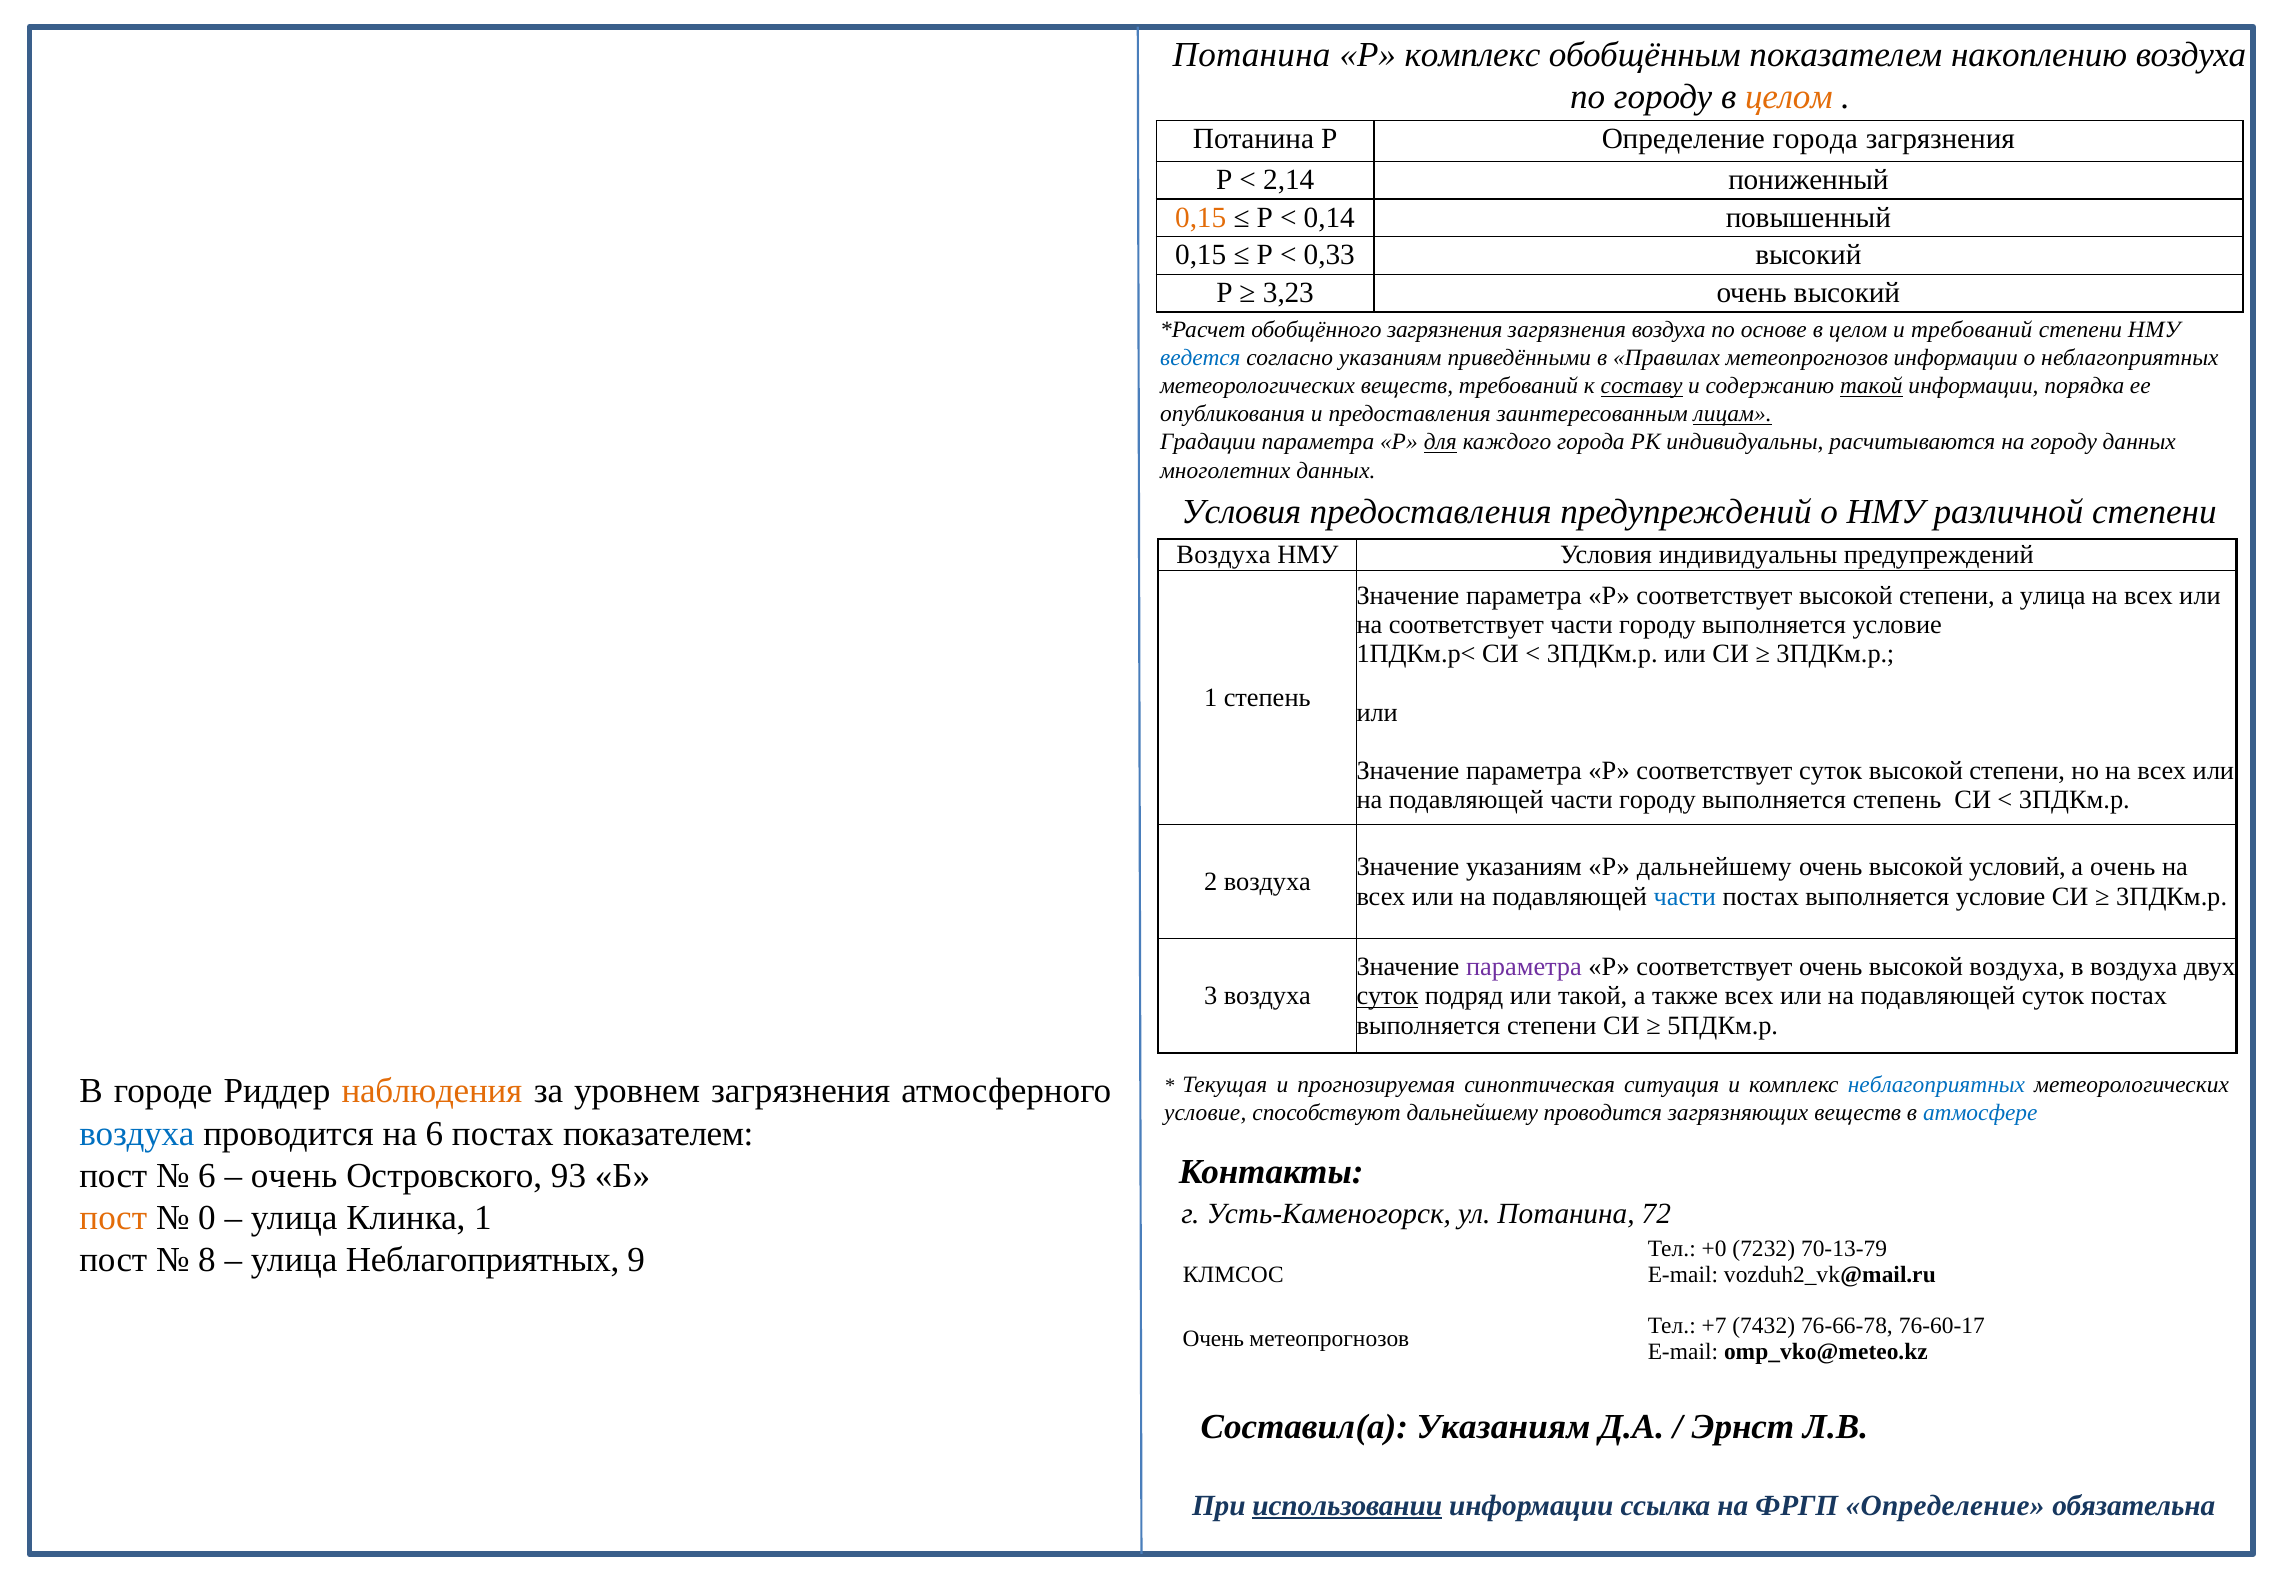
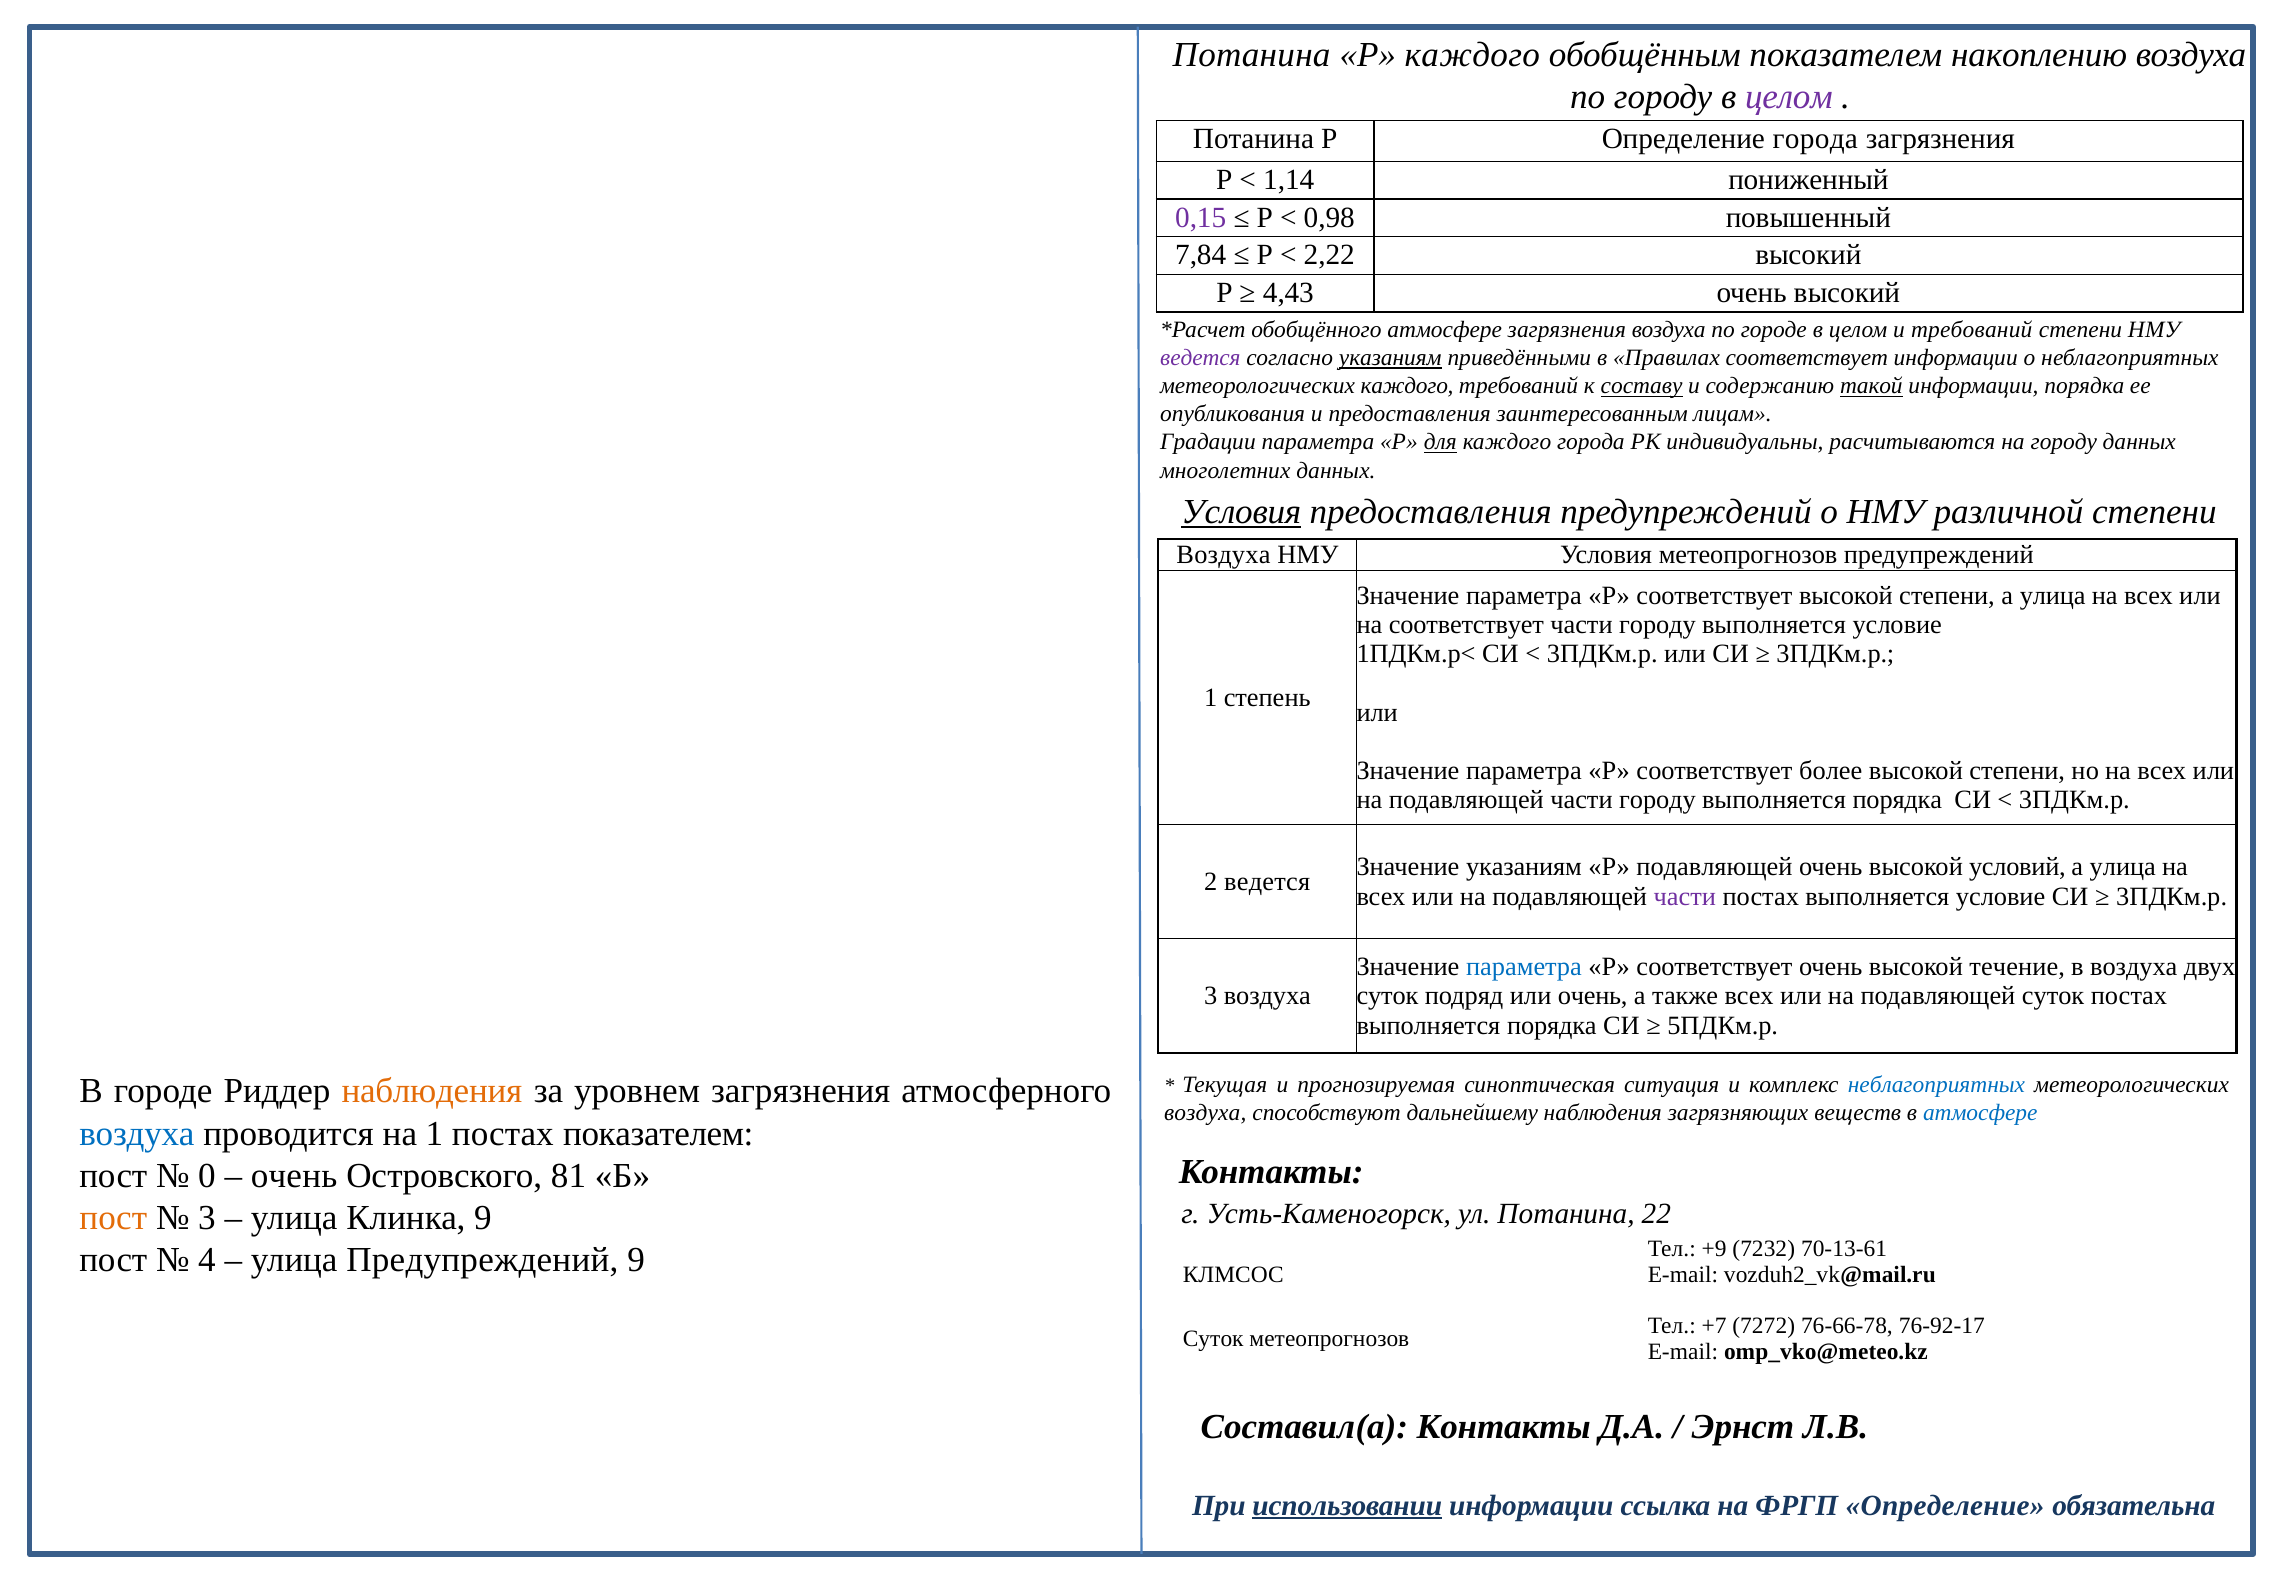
Р комплекс: комплекс -> каждого
целом at (1789, 97) colour: orange -> purple
2,14: 2,14 -> 1,14
0,15 at (1201, 217) colour: orange -> purple
0,14: 0,14 -> 0,98
0,15 at (1201, 255): 0,15 -> 7,84
0,33: 0,33 -> 2,22
3,23: 3,23 -> 4,43
обобщённого загрязнения: загрязнения -> атмосфере
по основе: основе -> городе
ведется at (1200, 358) colour: blue -> purple
указаниям at (1390, 358) underline: none -> present
Правилах метеопрогнозов: метеопрогнозов -> соответствует
метеорологических веществ: веществ -> каждого
лицам underline: present -> none
Условия at (1241, 512) underline: none -> present
Условия индивидуальны: индивидуальны -> метеопрогнозов
соответствует суток: суток -> более
степень at (1897, 800): степень -> порядка
Р дальнейшему: дальнейшему -> подавляющей
очень at (2123, 867): очень -> улица
2 воздуха: воздуха -> ведется
части at (1685, 896) colour: blue -> purple
параметра at (1524, 967) colour: purple -> blue
высокой воздуха: воздуха -> течение
суток at (1388, 996) underline: present -> none
или такой: такой -> очень
степени at (1552, 1025): степени -> порядка
условие at (1205, 1112): условие -> воздуха
дальнейшему проводится: проводится -> наблюдения
на 6: 6 -> 1
6 at (207, 1175): 6 -> 0
93: 93 -> 81
72: 72 -> 22
0 at (207, 1217): 0 -> 3
Клинка 1: 1 -> 9
+0: +0 -> +9
70-13-79: 70-13-79 -> 70-13-61
8: 8 -> 4
улица Неблагоприятных: Неблагоприятных -> Предупреждений
7432: 7432 -> 7272
76-60-17: 76-60-17 -> 76-92-17
Очень at (1213, 1338): Очень -> Суток
Составил(а Указаниям: Указаниям -> Контакты
